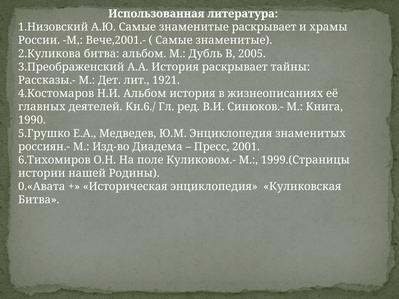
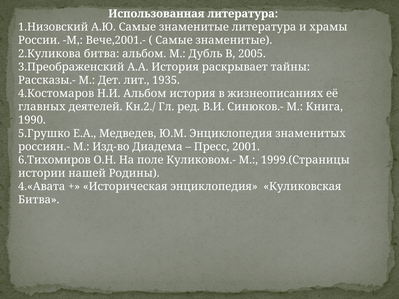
знаменитые раскрывает: раскрывает -> литература
1921: 1921 -> 1935
Кн.6./: Кн.6./ -> Кн.2./
0.«Авата: 0.«Авата -> 4.«Авата
